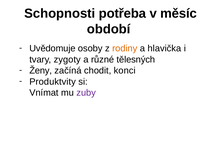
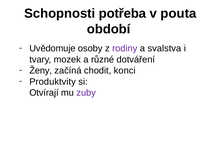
měsíc: měsíc -> pouta
rodiny colour: orange -> purple
hlavička: hlavička -> svalstva
zygoty: zygoty -> mozek
tělesných: tělesných -> dotváření
Vnímat: Vnímat -> Otvírají
